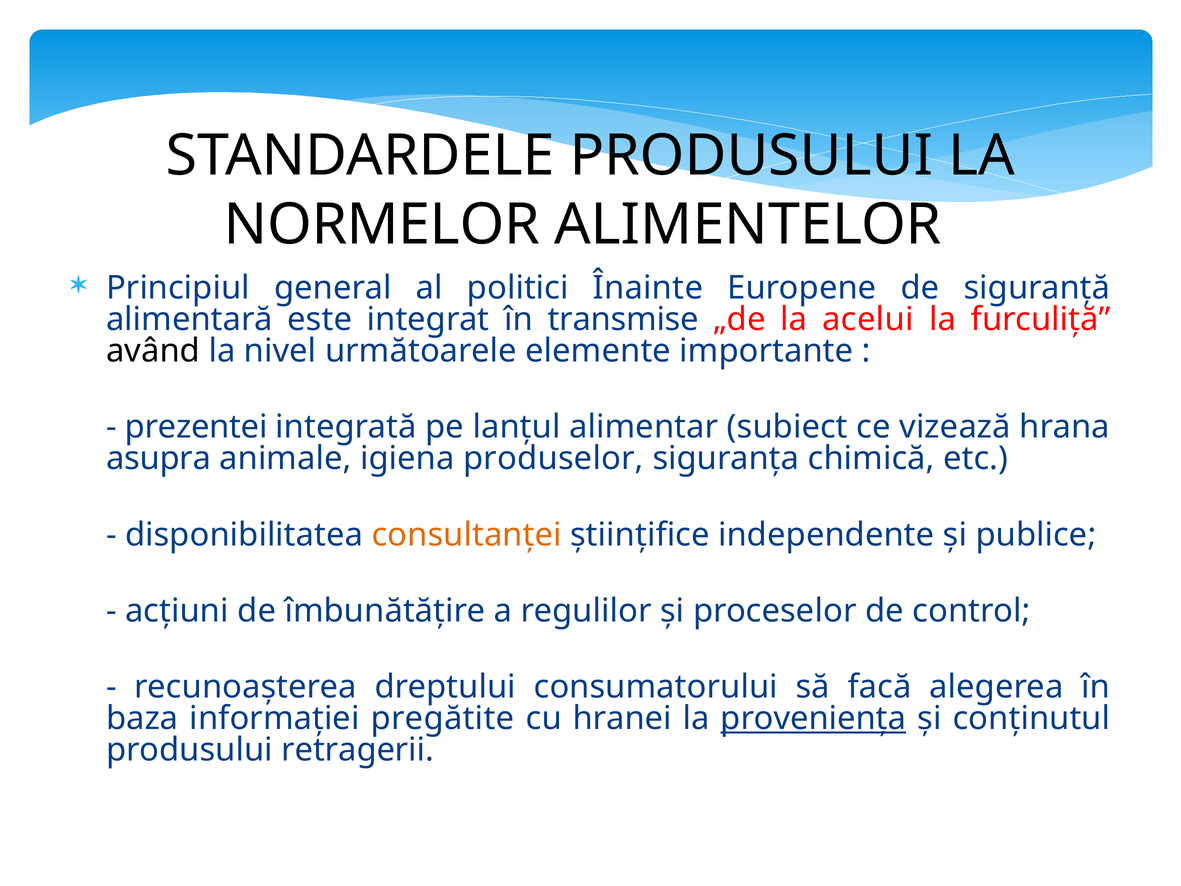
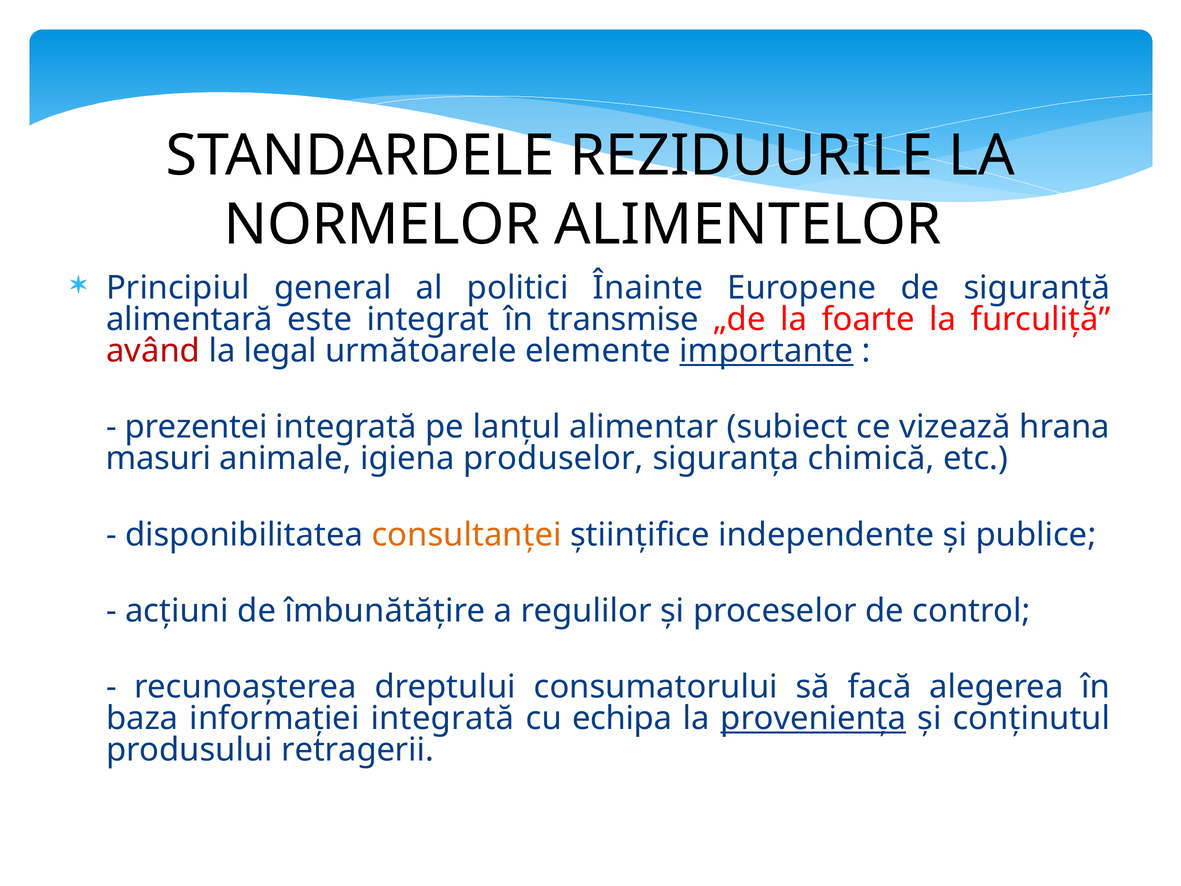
STANDARDELE PRODUSULUI: PRODUSULUI -> REZIDUURILE
acelui: acelui -> foarte
având colour: black -> red
nivel: nivel -> legal
importante underline: none -> present
asupra: asupra -> masuri
informaţiei pregătite: pregătite -> integrată
hranei: hranei -> echipa
